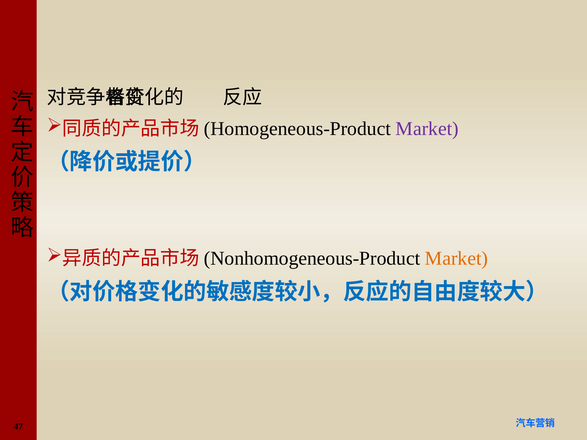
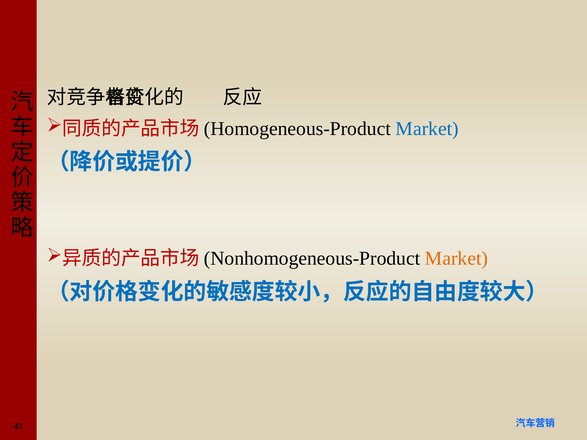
Market at (427, 129) colour: purple -> blue
